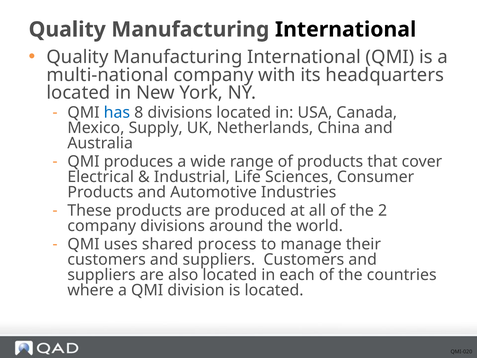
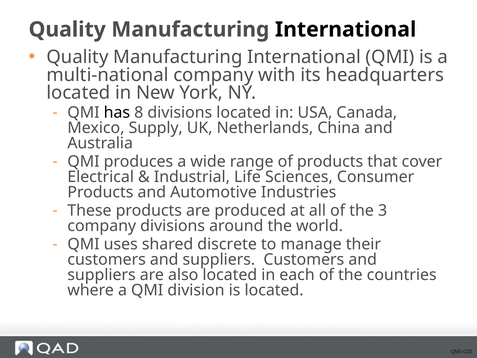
has colour: blue -> black
2: 2 -> 3
process: process -> discrete
